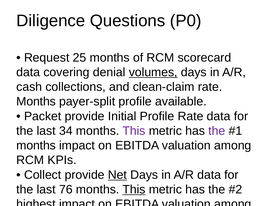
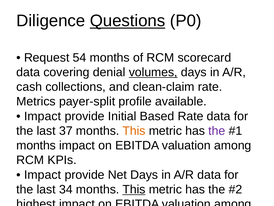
Questions underline: none -> present
25: 25 -> 54
Months at (36, 101): Months -> Metrics
Packet at (43, 116): Packet -> Impact
Initial Profile: Profile -> Based
34: 34 -> 37
This at (134, 131) colour: purple -> orange
Collect at (43, 174): Collect -> Impact
Net at (117, 174) underline: present -> none
76: 76 -> 34
